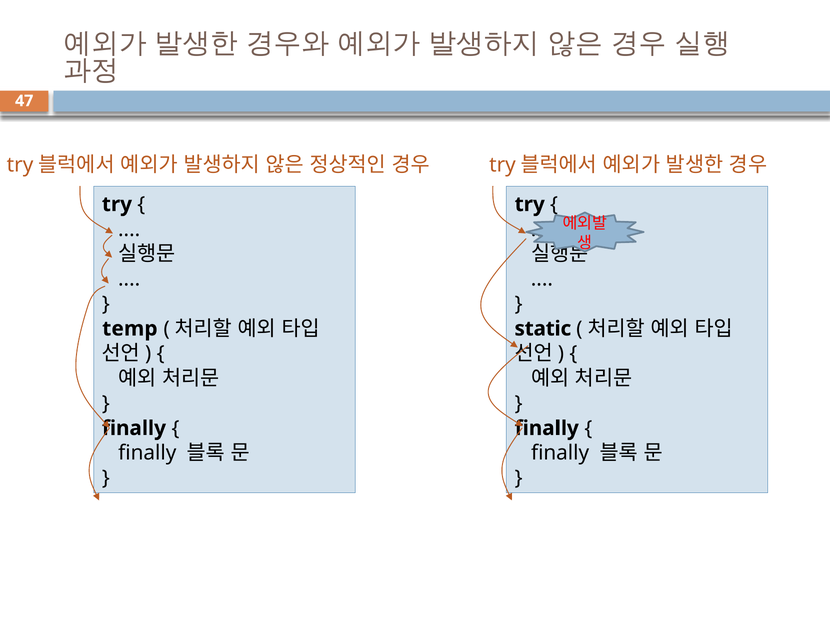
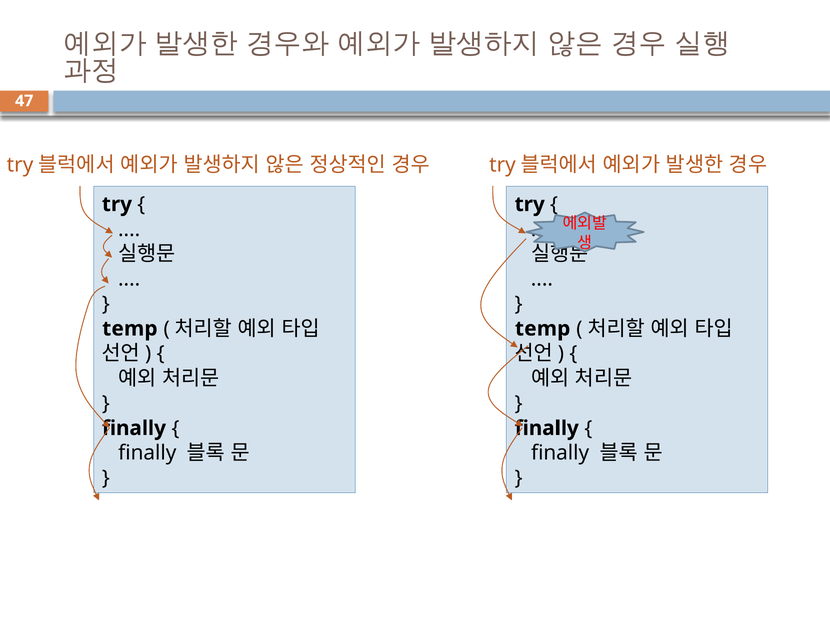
static at (543, 329): static -> temp
